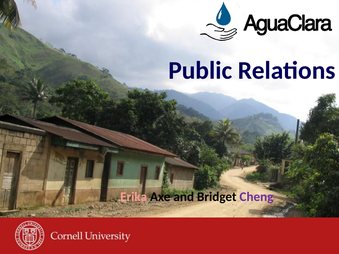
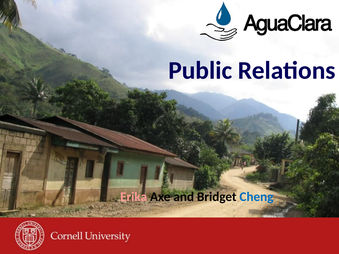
Cheng colour: purple -> blue
